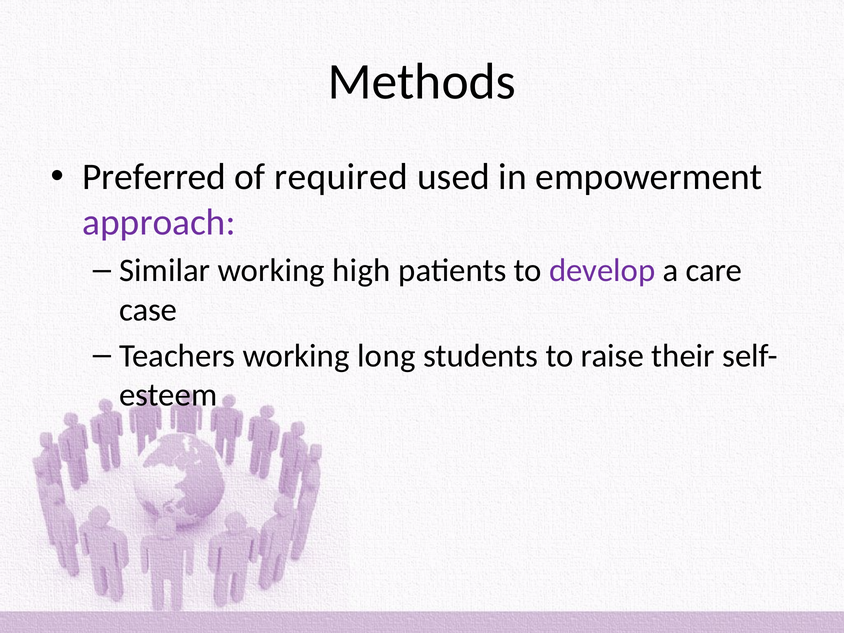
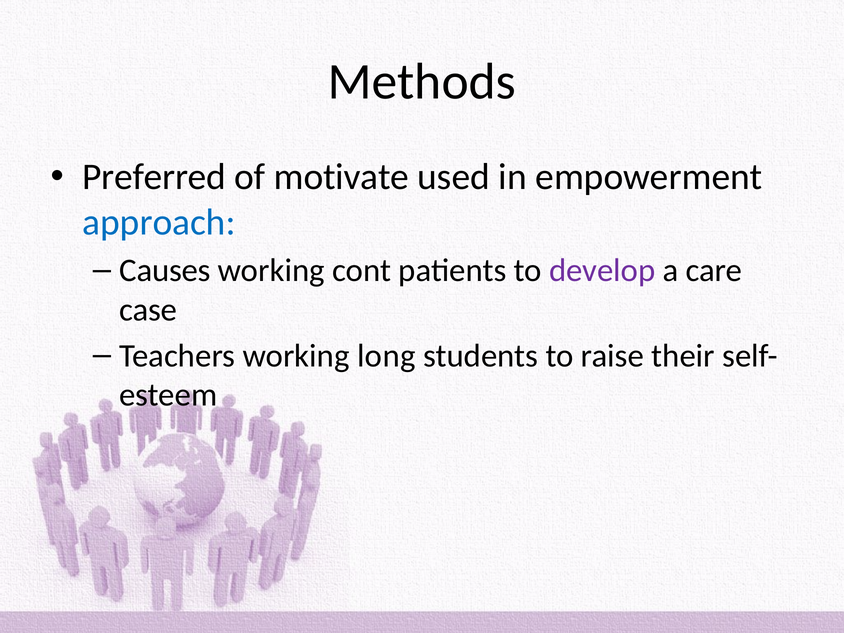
required: required -> motivate
approach colour: purple -> blue
Similar: Similar -> Causes
high: high -> cont
